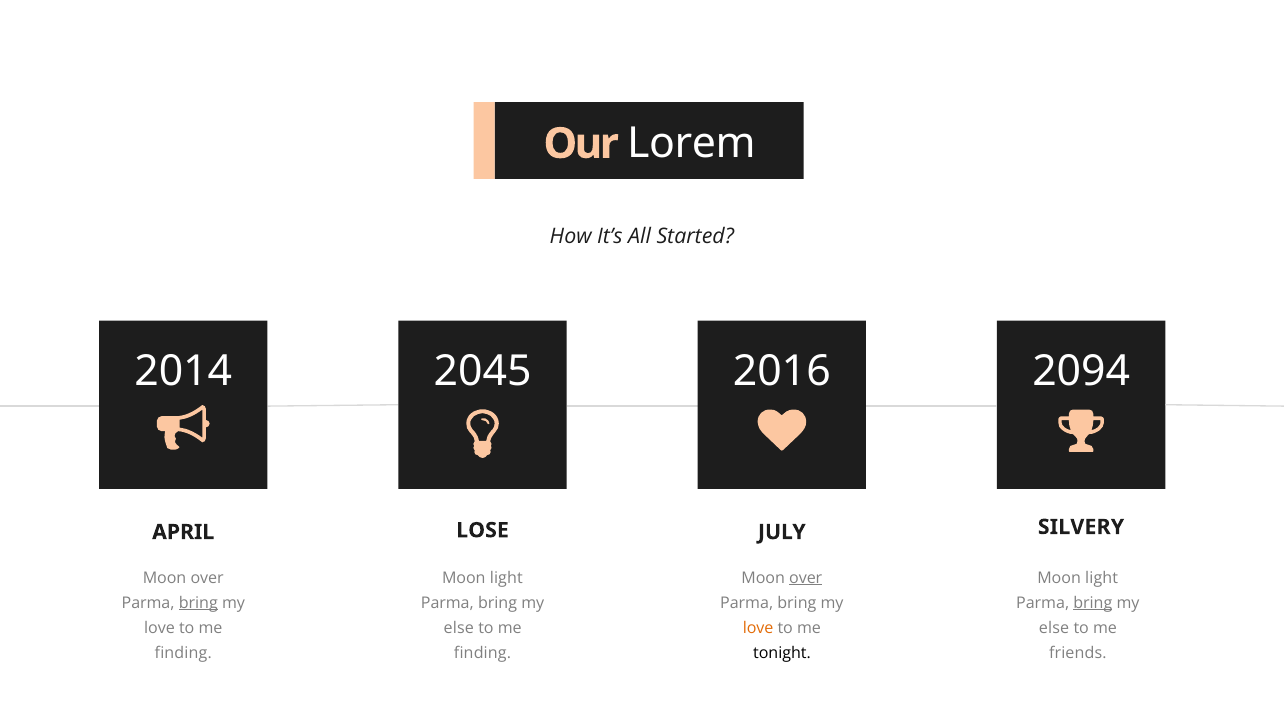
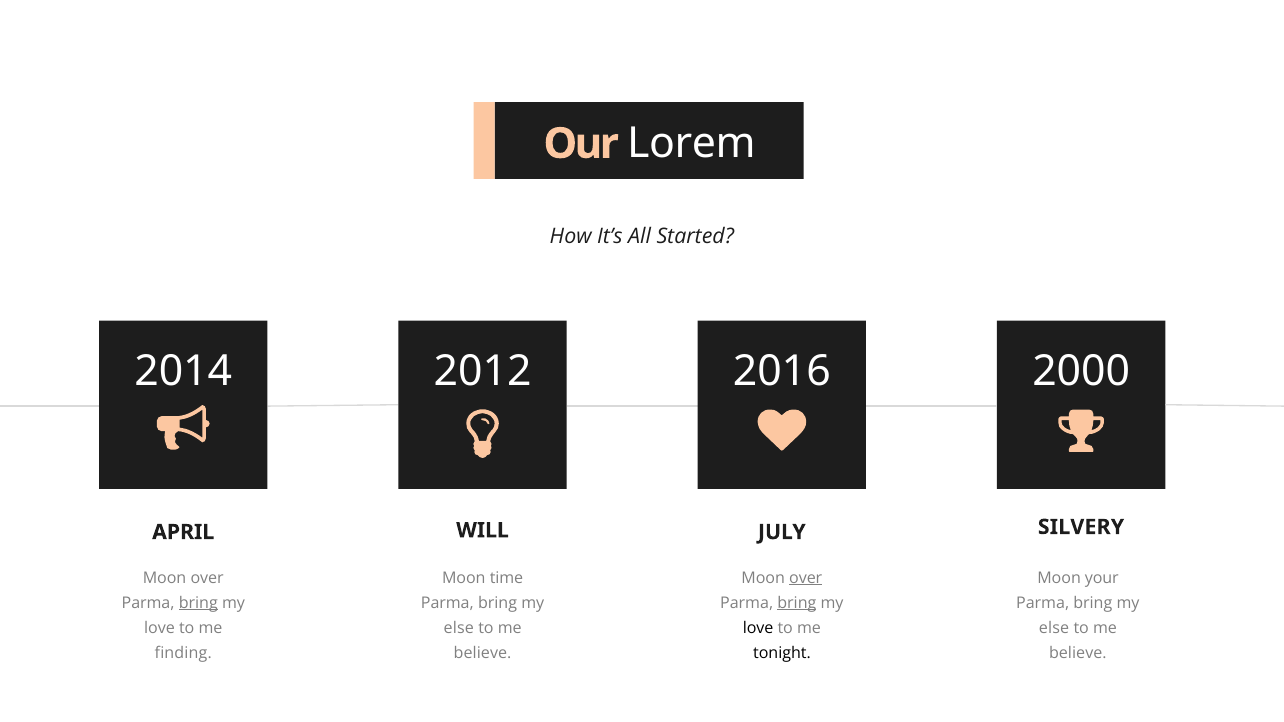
2045: 2045 -> 2012
2094: 2094 -> 2000
LOSE: LOSE -> WILL
light at (506, 578): light -> time
light at (1102, 578): light -> your
bring at (797, 603) underline: none -> present
bring at (1093, 603) underline: present -> none
love at (758, 628) colour: orange -> black
finding at (483, 653): finding -> believe
friends at (1078, 653): friends -> believe
